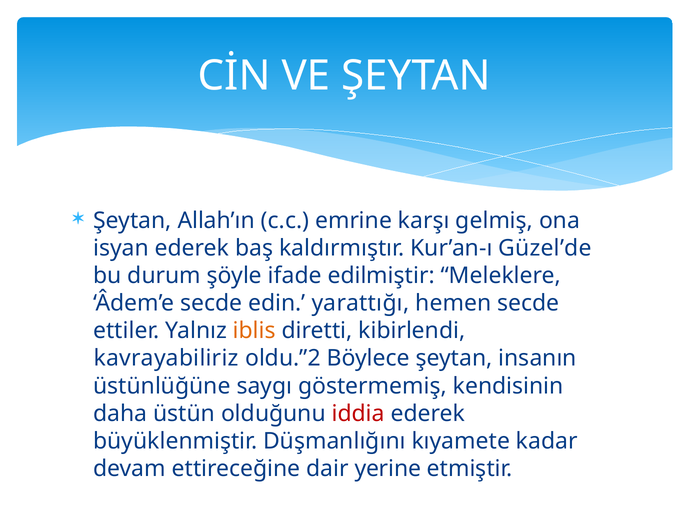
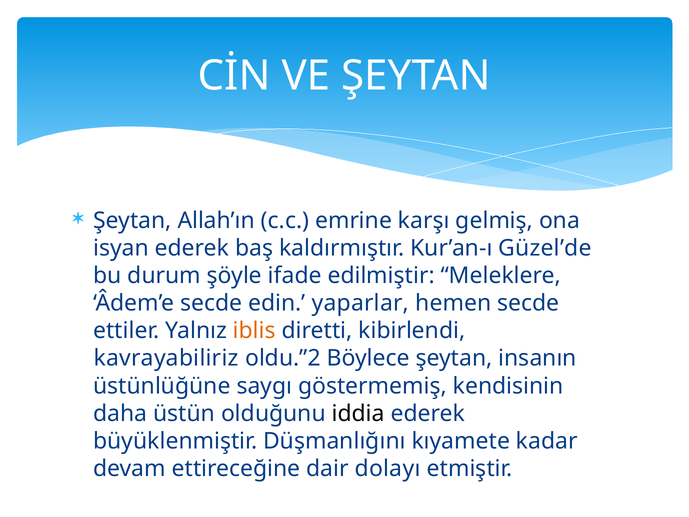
yarattığı: yarattığı -> yaparlar
iddia colour: red -> black
yerine: yerine -> dolayı
